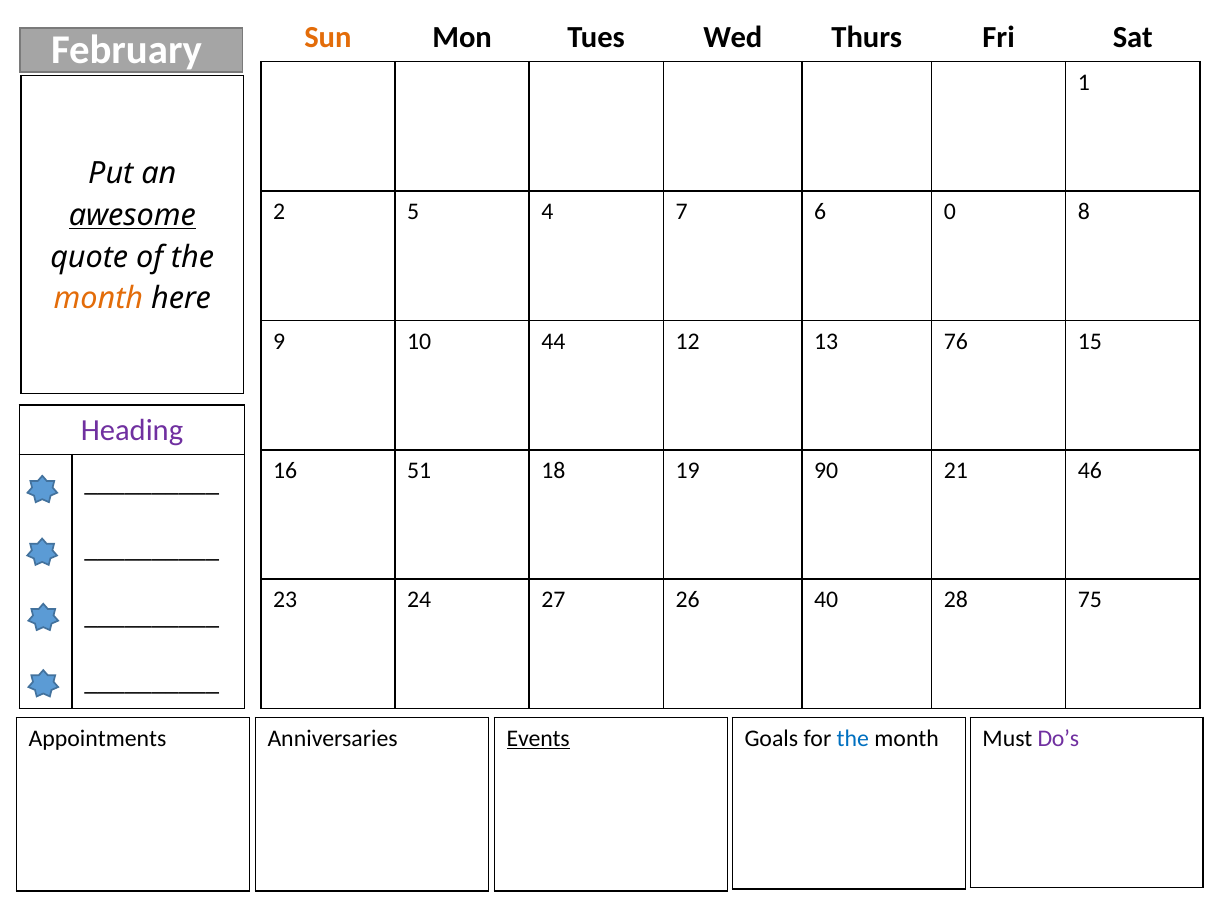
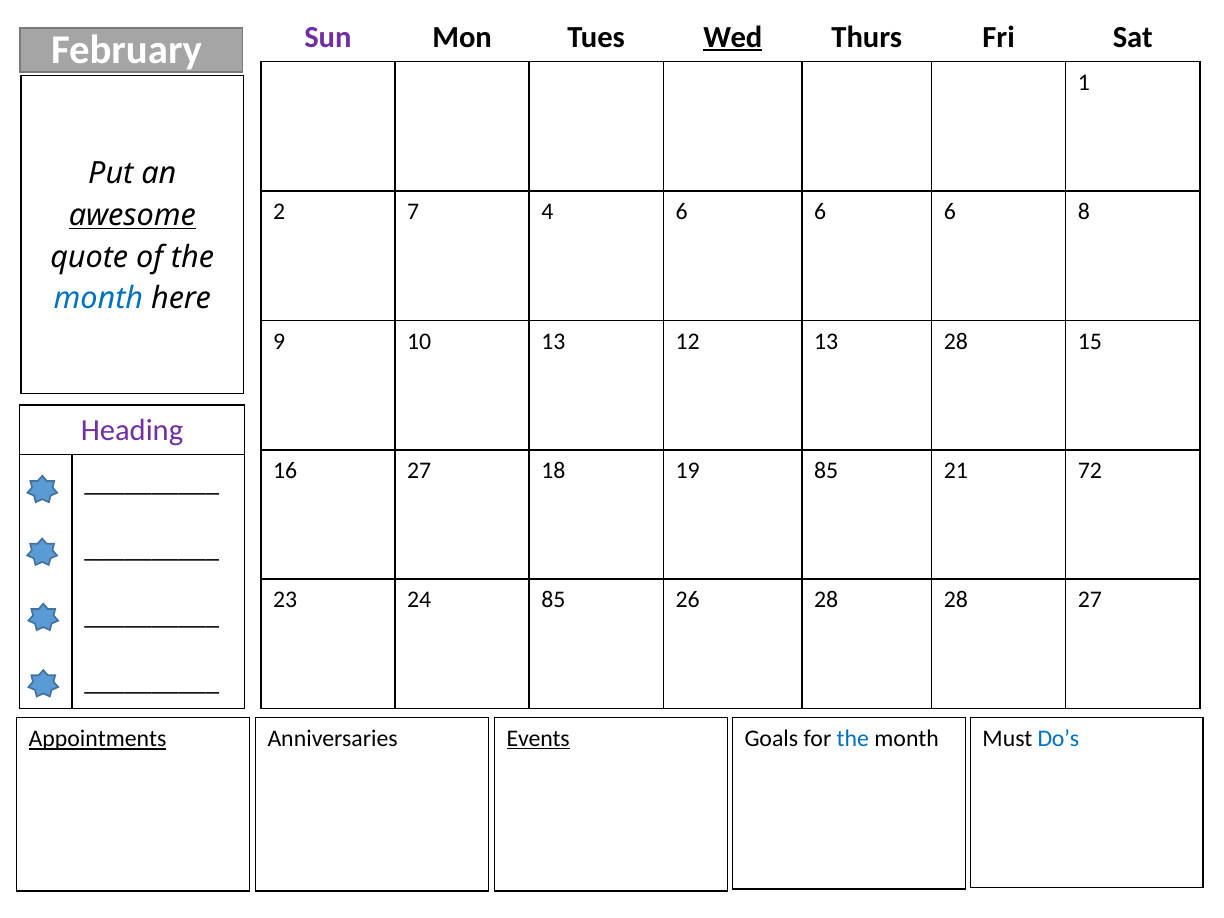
Sun colour: orange -> purple
Wed underline: none -> present
5: 5 -> 7
4 7: 7 -> 6
0 at (950, 212): 0 -> 6
month at (98, 299) colour: orange -> blue
10 44: 44 -> 13
13 76: 76 -> 28
16 51: 51 -> 27
19 90: 90 -> 85
46: 46 -> 72
24 27: 27 -> 85
26 40: 40 -> 28
28 75: 75 -> 27
Appointments underline: none -> present
Do’s colour: purple -> blue
